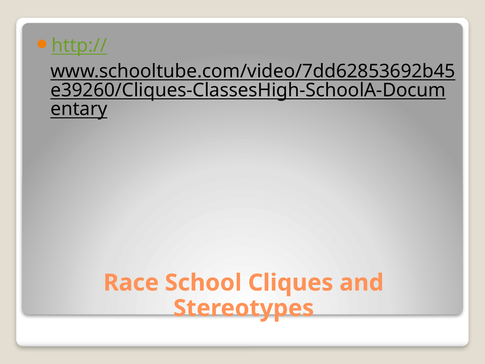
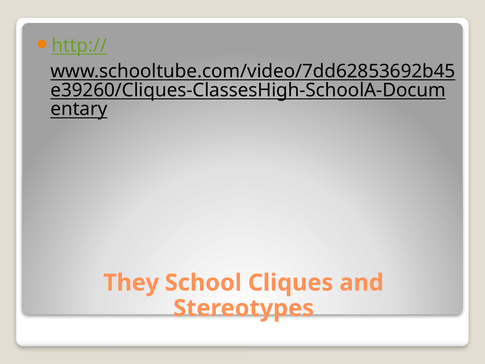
Race: Race -> They
